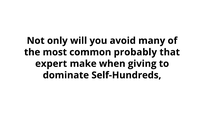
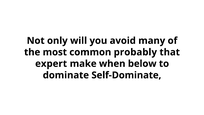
giving: giving -> below
Self-Hundreds: Self-Hundreds -> Self-Dominate
